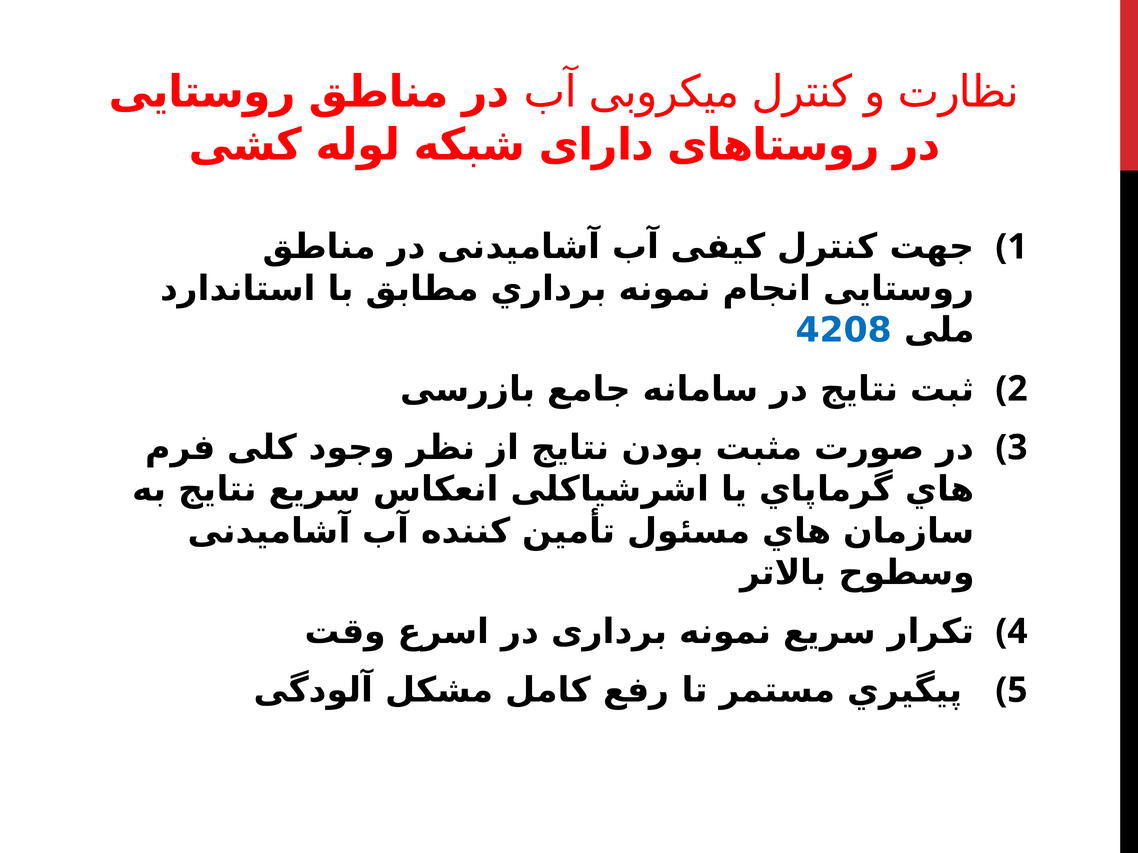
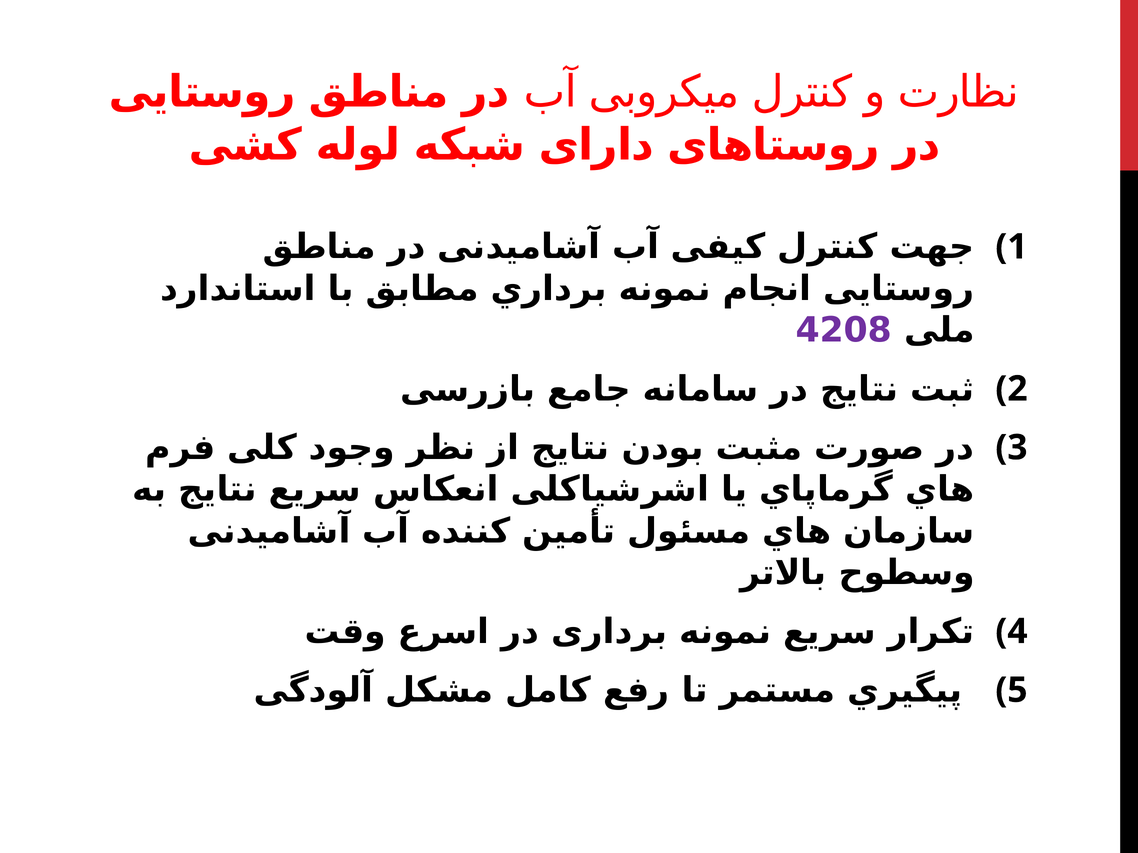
4208 colour: blue -> purple
